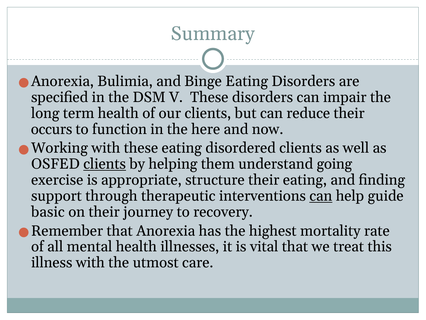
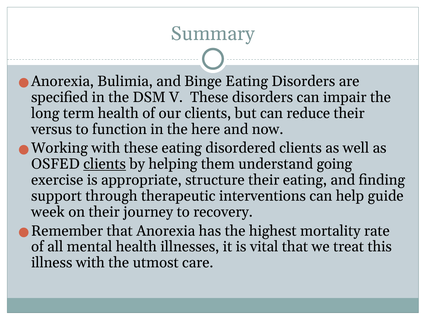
occurs: occurs -> versus
can at (321, 196) underline: present -> none
basic: basic -> week
